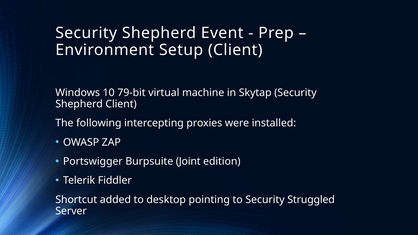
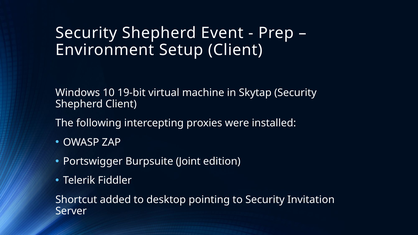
79-bit: 79-bit -> 19-bit
Struggled: Struggled -> Invitation
